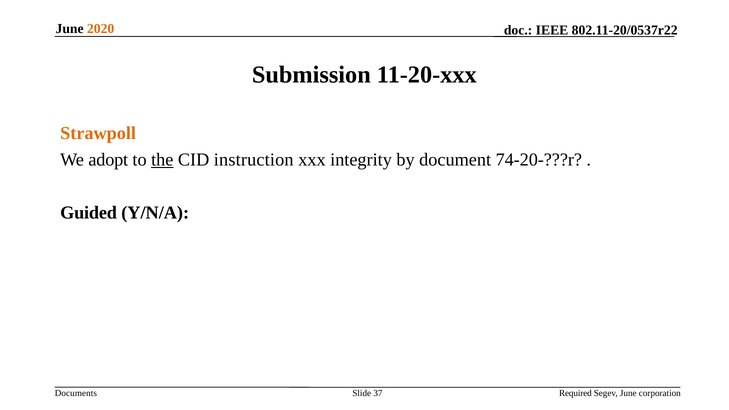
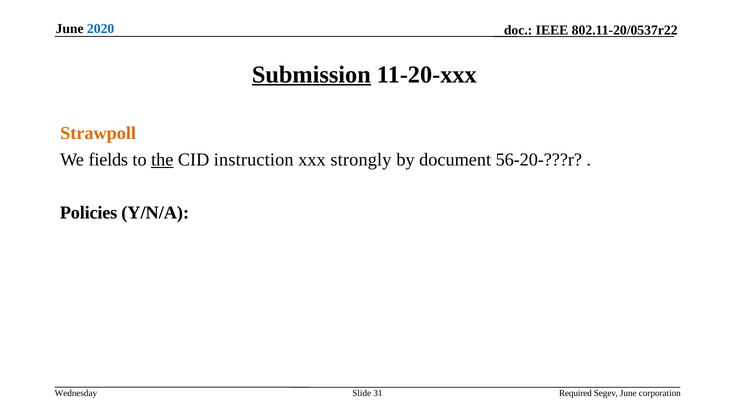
2020 colour: orange -> blue
Submission underline: none -> present
adopt: adopt -> fields
integrity: integrity -> strongly
74-20-???r: 74-20-???r -> 56-20-???r
Guided: Guided -> Policies
Documents: Documents -> Wednesday
37: 37 -> 31
